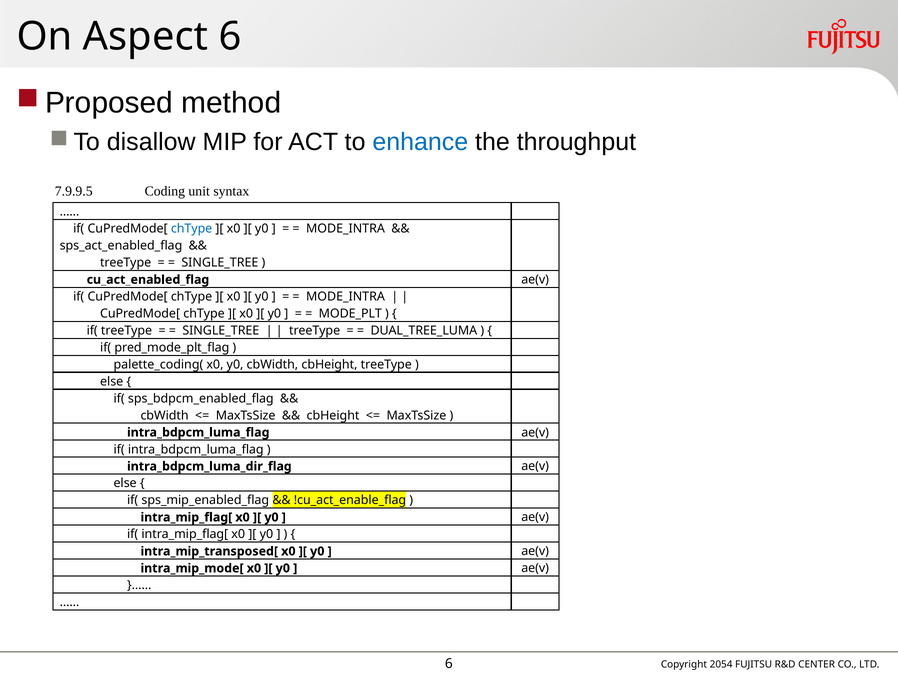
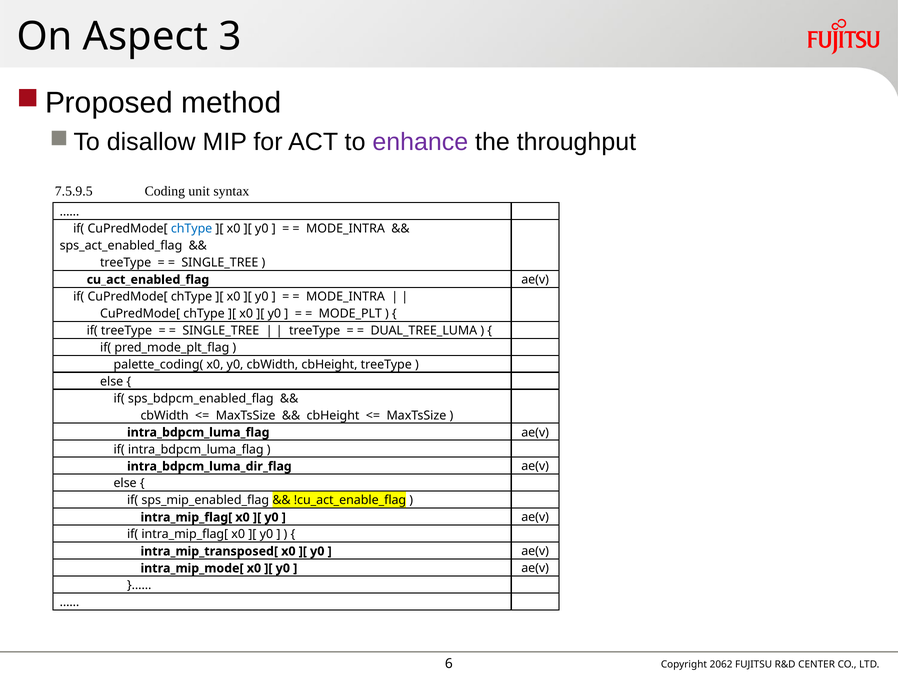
Aspect 6: 6 -> 3
enhance colour: blue -> purple
7.9.9.5: 7.9.9.5 -> 7.5.9.5
2054: 2054 -> 2062
